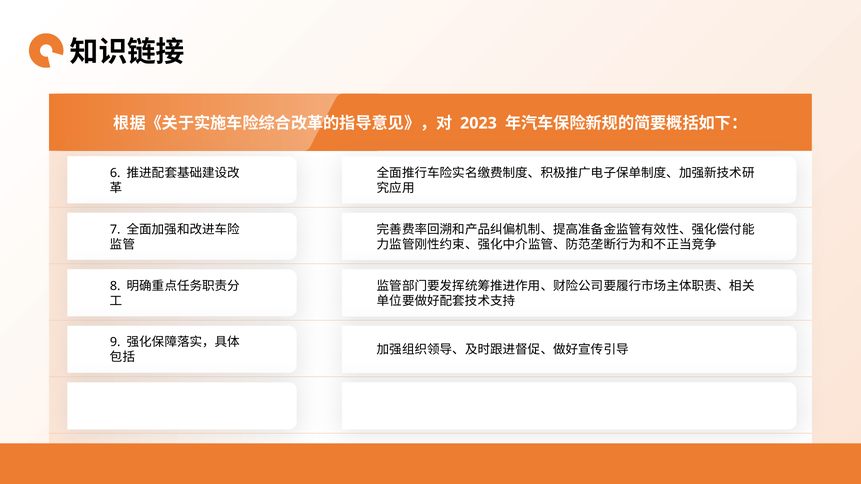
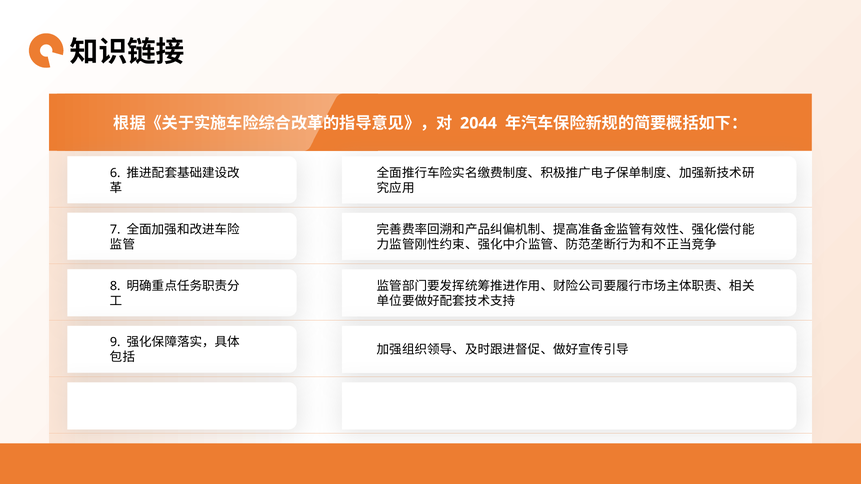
2023: 2023 -> 2044
